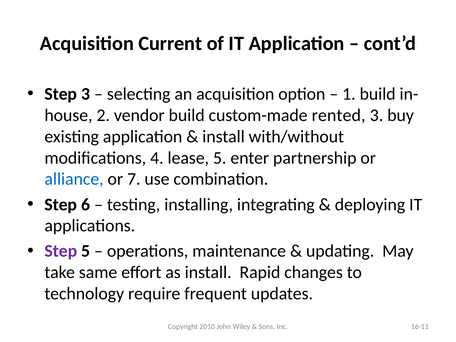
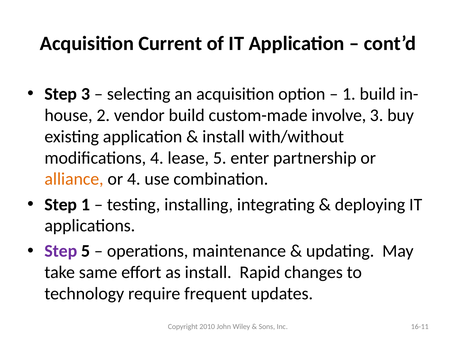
rented: rented -> involve
alliance colour: blue -> orange
or 7: 7 -> 4
Step 6: 6 -> 1
